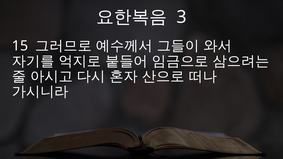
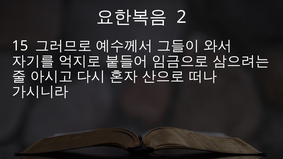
3: 3 -> 2
